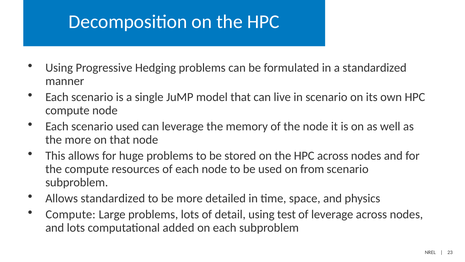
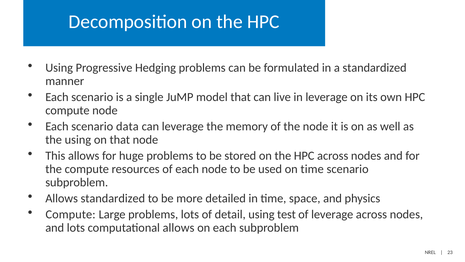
in scenario: scenario -> leverage
scenario used: used -> data
the more: more -> using
on from: from -> time
computational added: added -> allows
